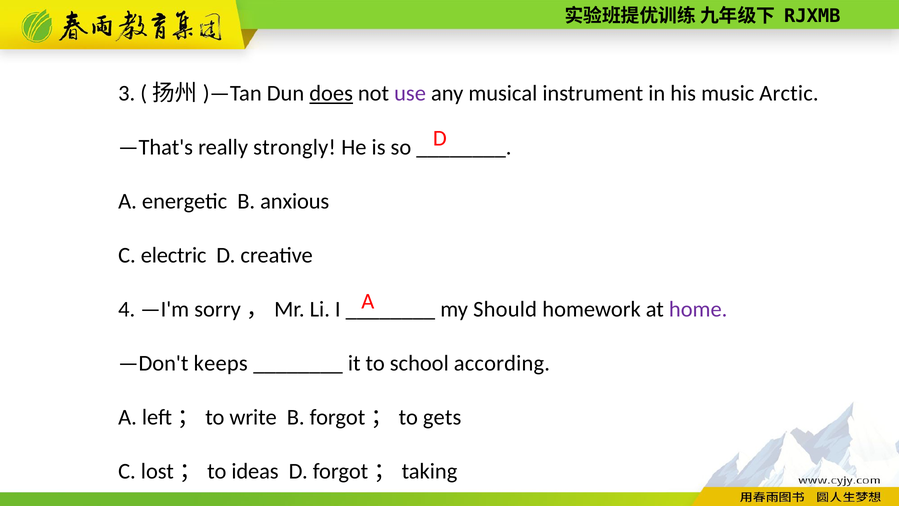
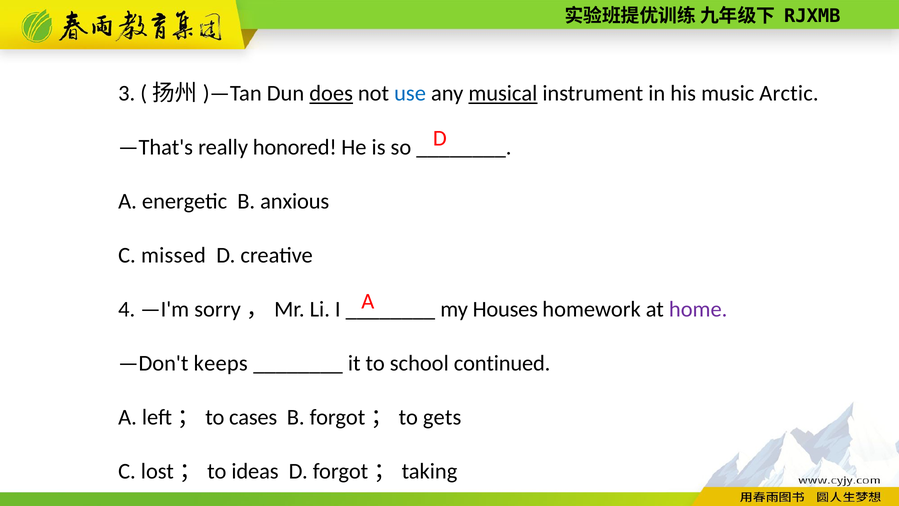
use colour: purple -> blue
musical underline: none -> present
strongly: strongly -> honored
electric: electric -> missed
Should: Should -> Houses
according: according -> continued
write: write -> cases
